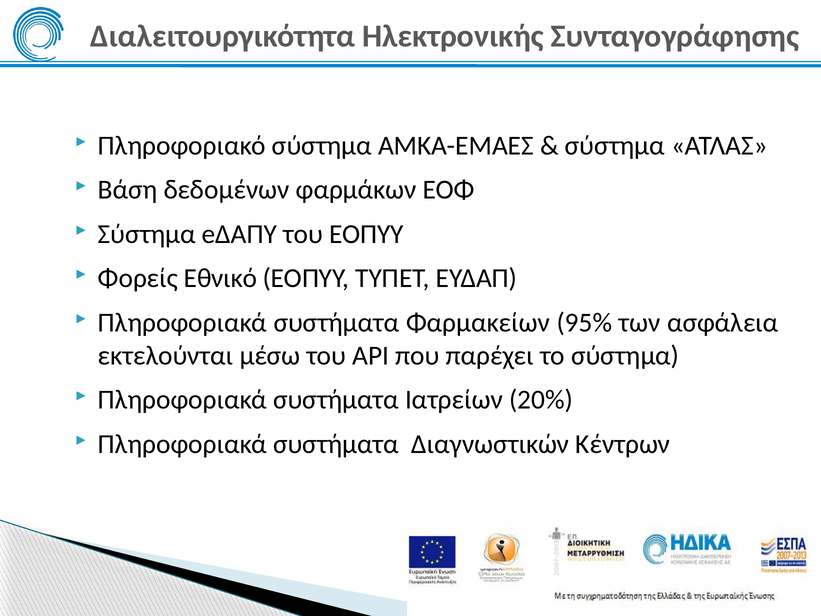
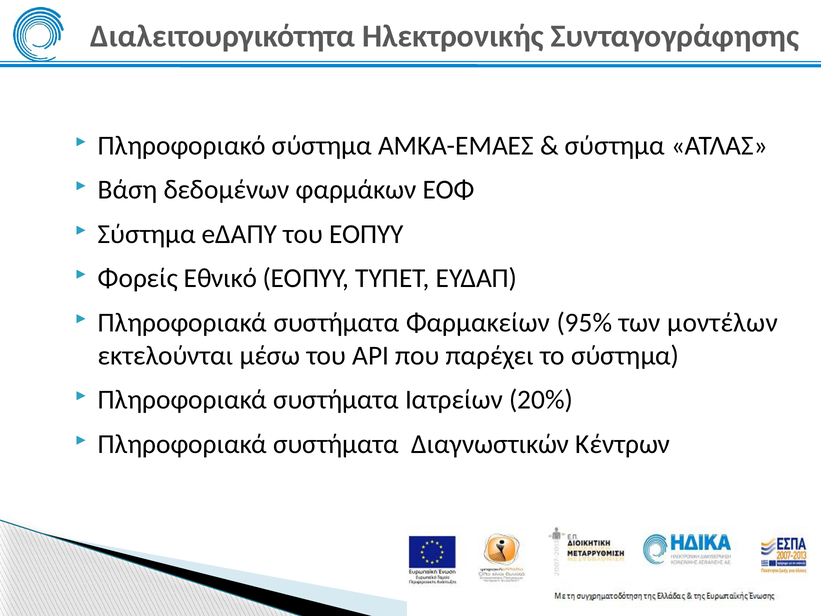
ασφάλεια: ασφάλεια -> μοντέλων
